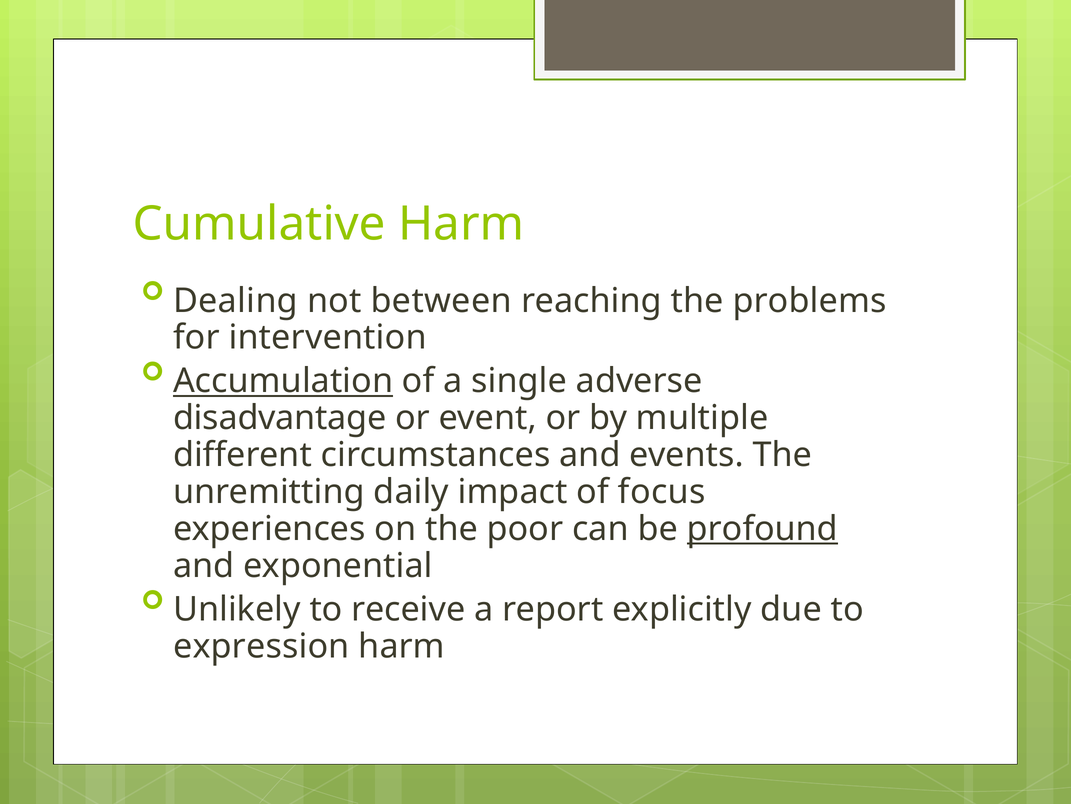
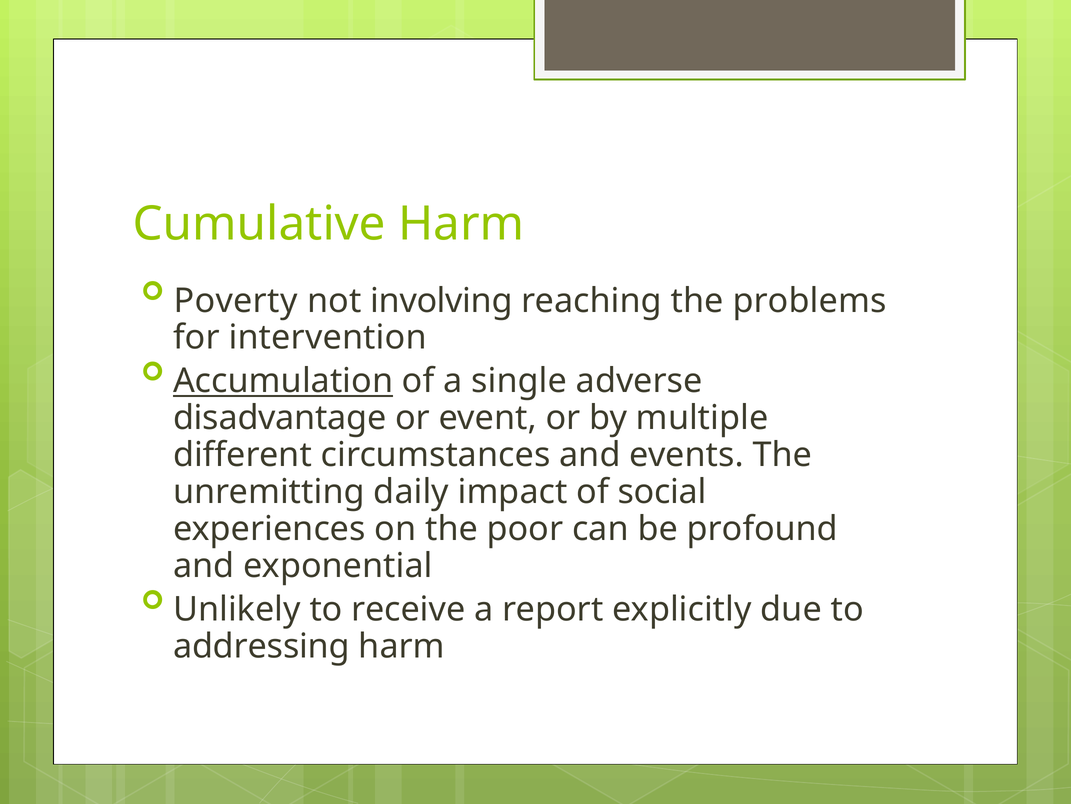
Dealing: Dealing -> Poverty
between: between -> involving
focus: focus -> social
profound underline: present -> none
expression: expression -> addressing
